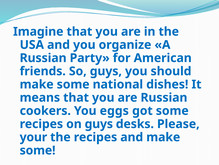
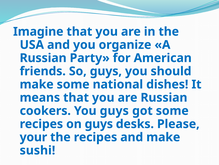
You eggs: eggs -> guys
some at (38, 150): some -> sushi
